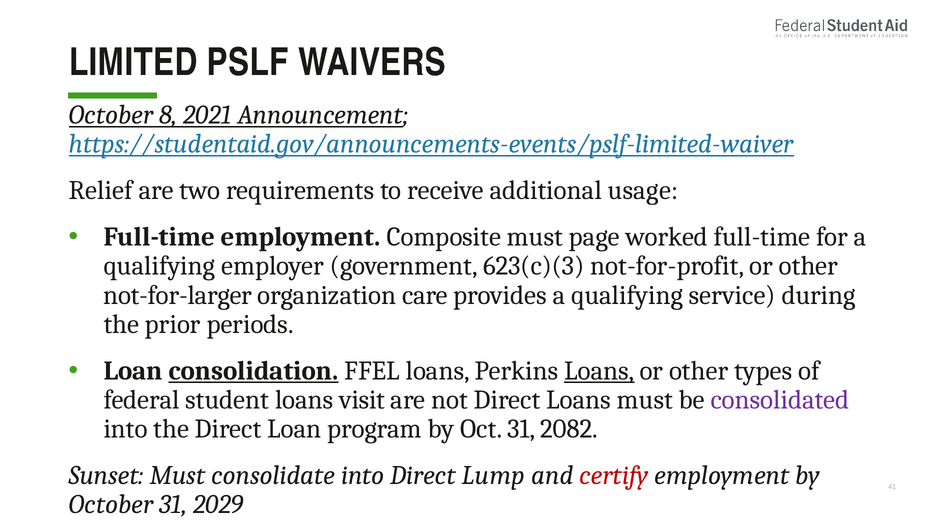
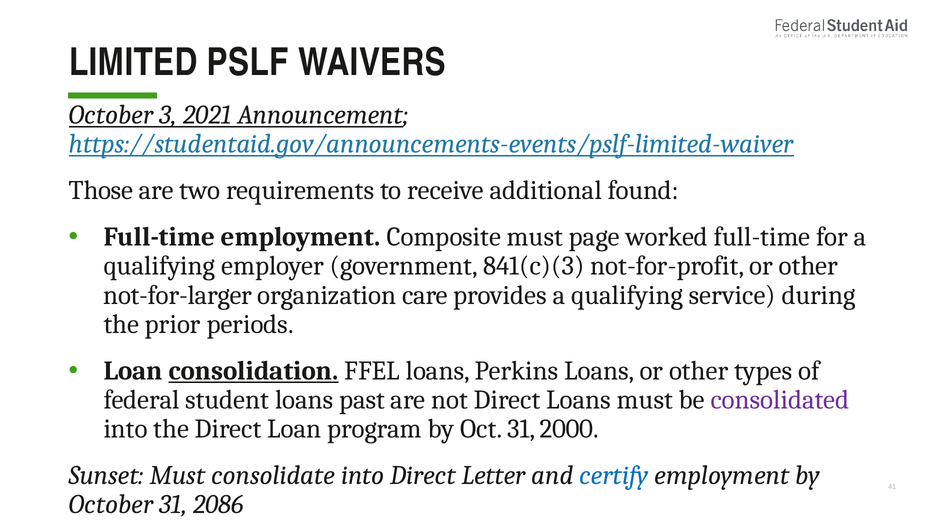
8: 8 -> 3
Relief: Relief -> Those
usage: usage -> found
623(c)(3: 623(c)(3 -> 841(c)(3
Loans at (599, 371) underline: present -> none
visit: visit -> past
2082: 2082 -> 2000
Lump: Lump -> Letter
certify colour: red -> blue
2029: 2029 -> 2086
